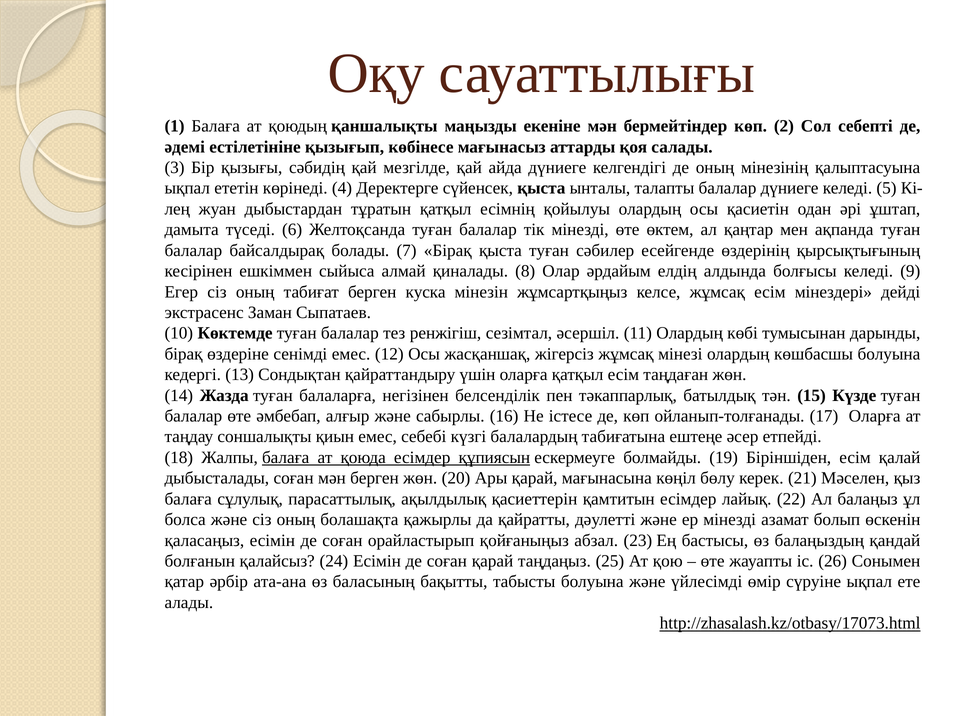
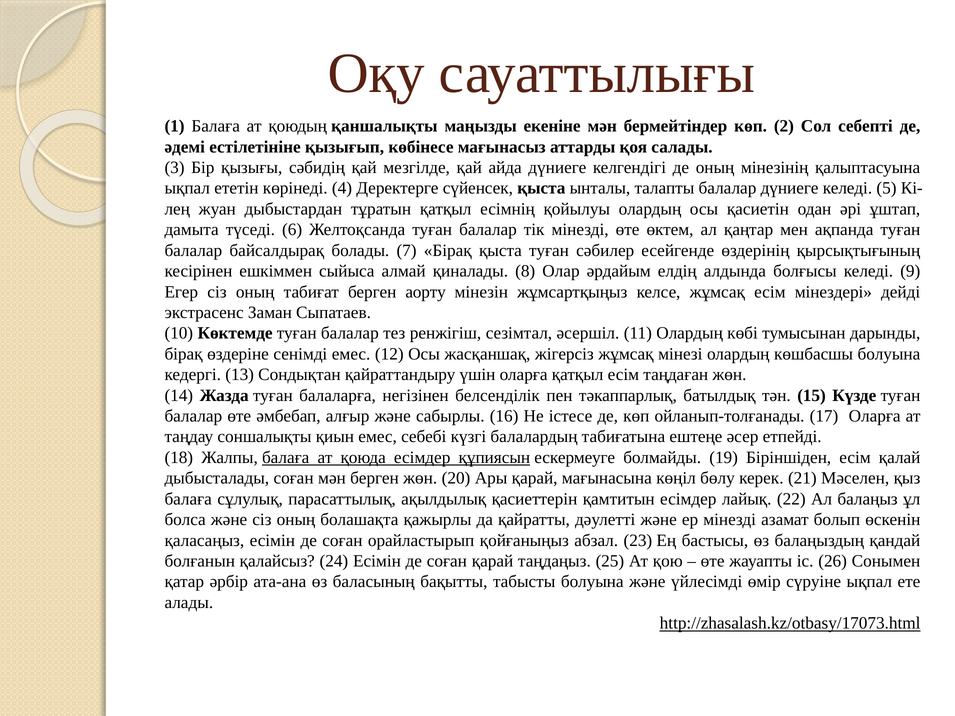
куска: куска -> аорту
